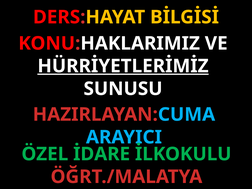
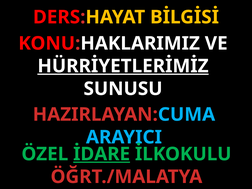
İDARE underline: none -> present
